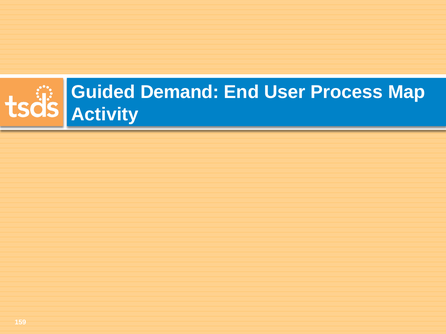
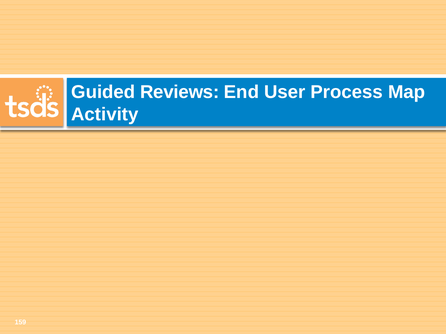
Demand: Demand -> Reviews
